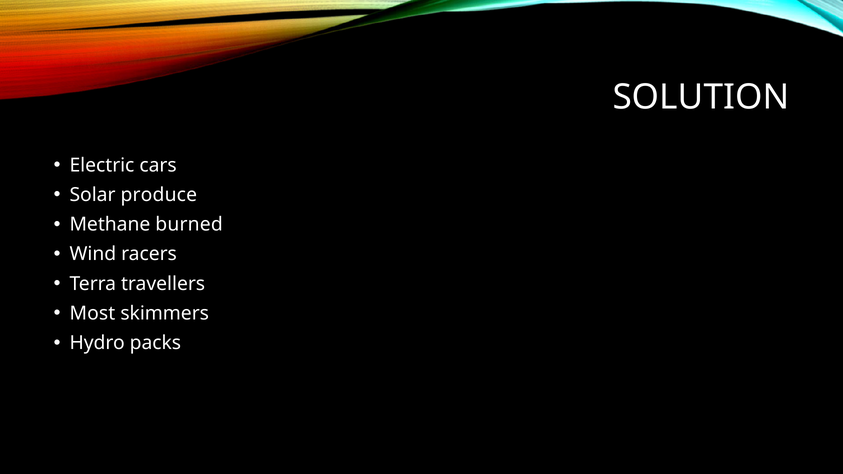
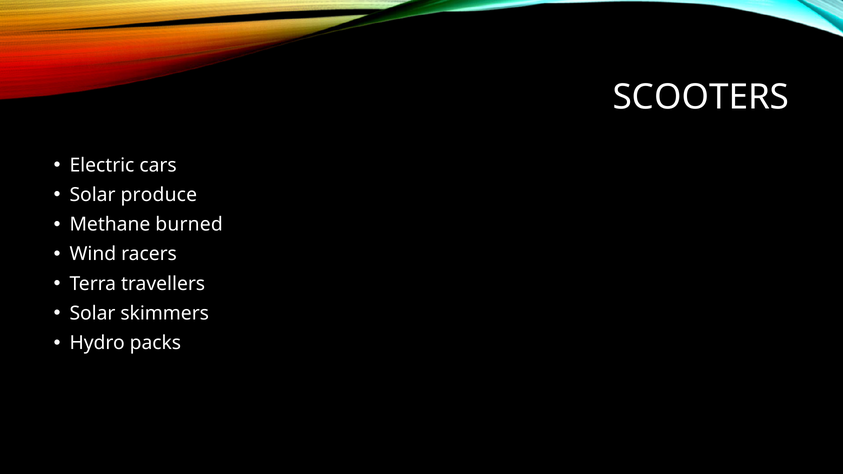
SOLUTION: SOLUTION -> SCOOTERS
Most at (92, 313): Most -> Solar
